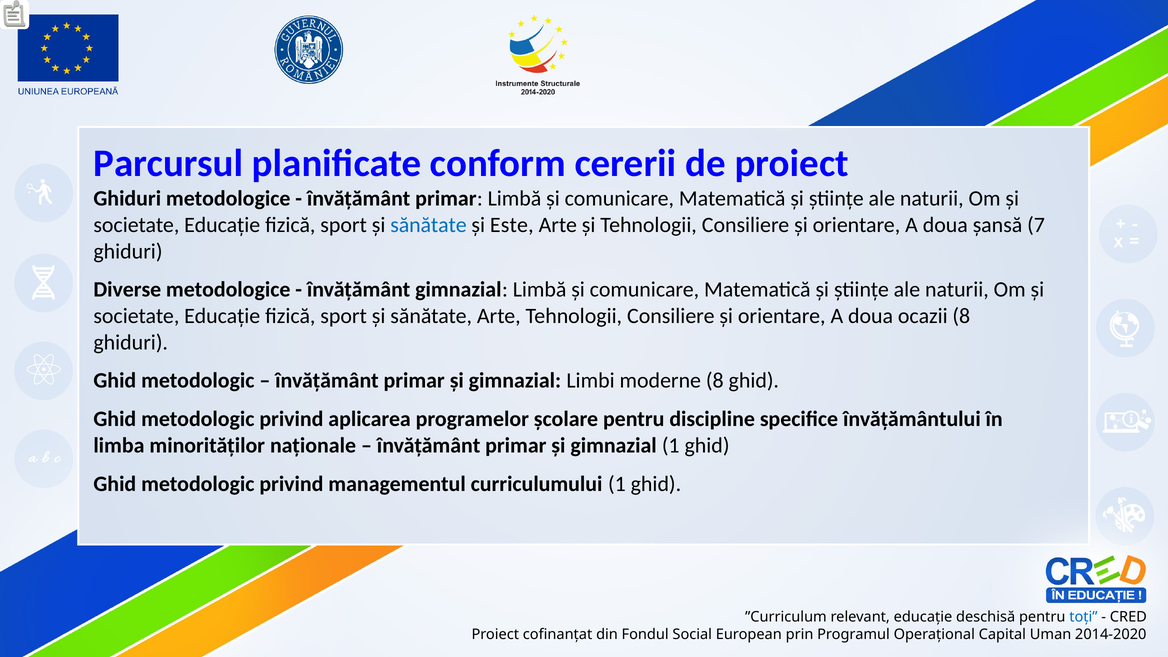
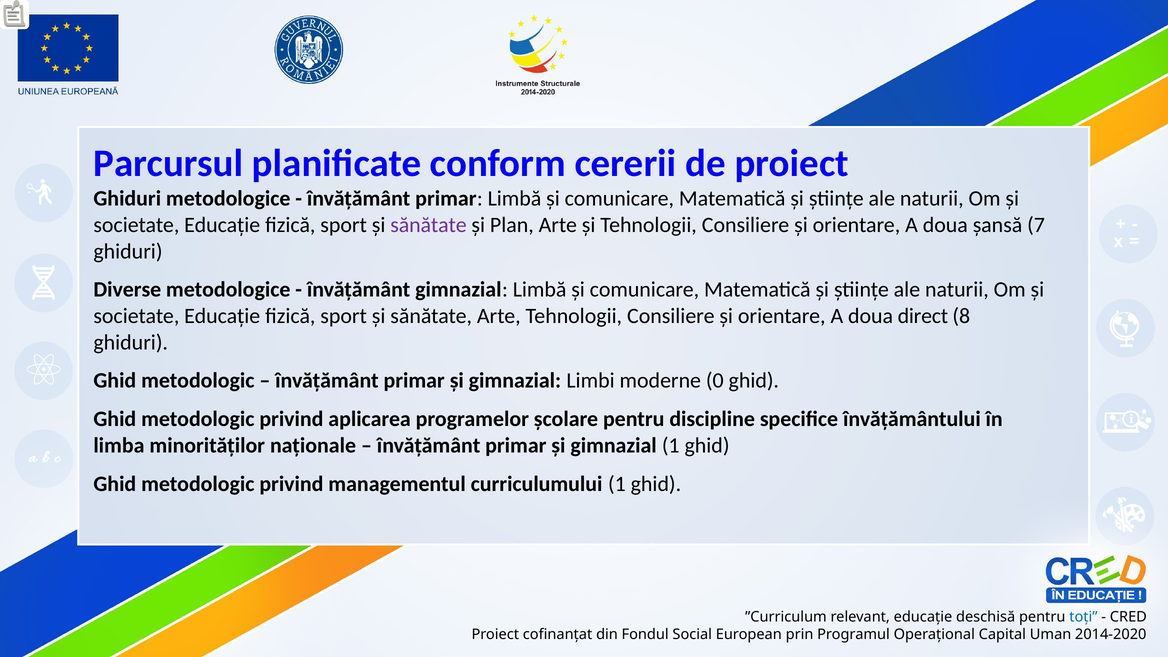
sănătate at (429, 225) colour: blue -> purple
Este: Este -> Plan
ocazii: ocazii -> direct
moderne 8: 8 -> 0
